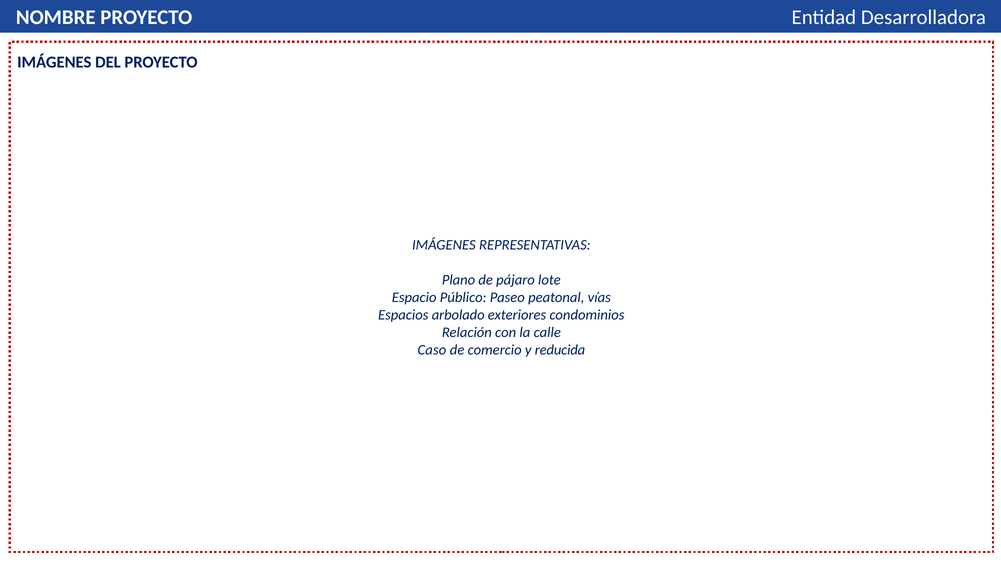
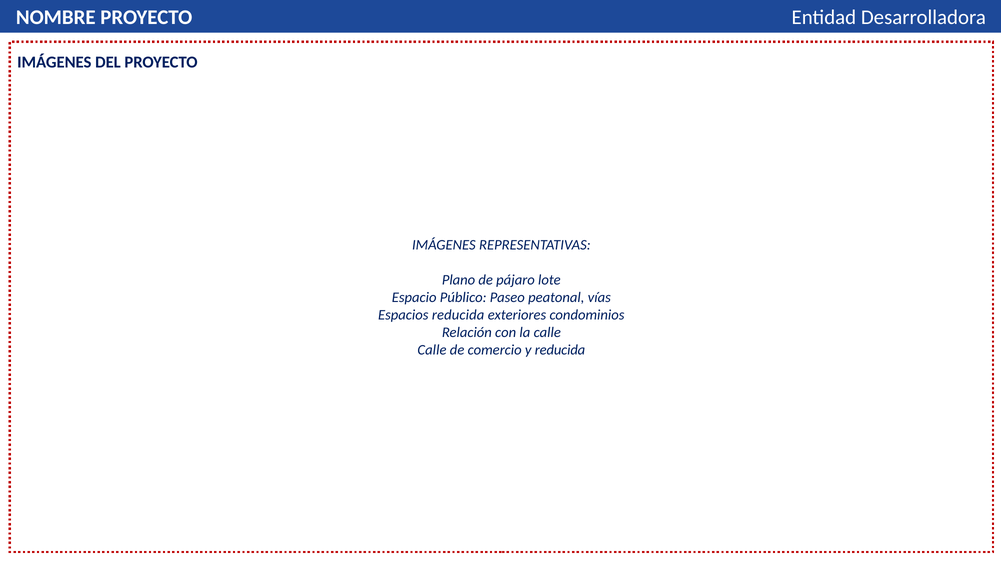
Espacios arbolado: arbolado -> reducida
Caso at (432, 350): Caso -> Calle
